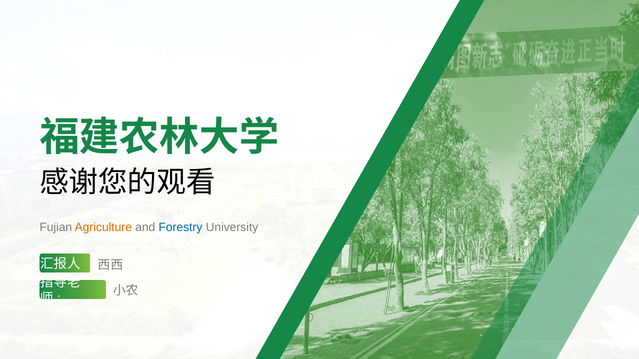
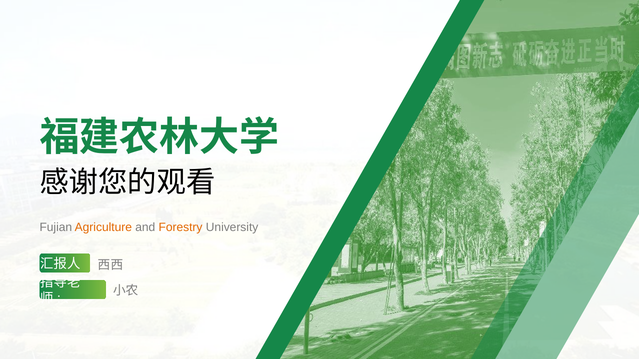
Forestry colour: blue -> orange
